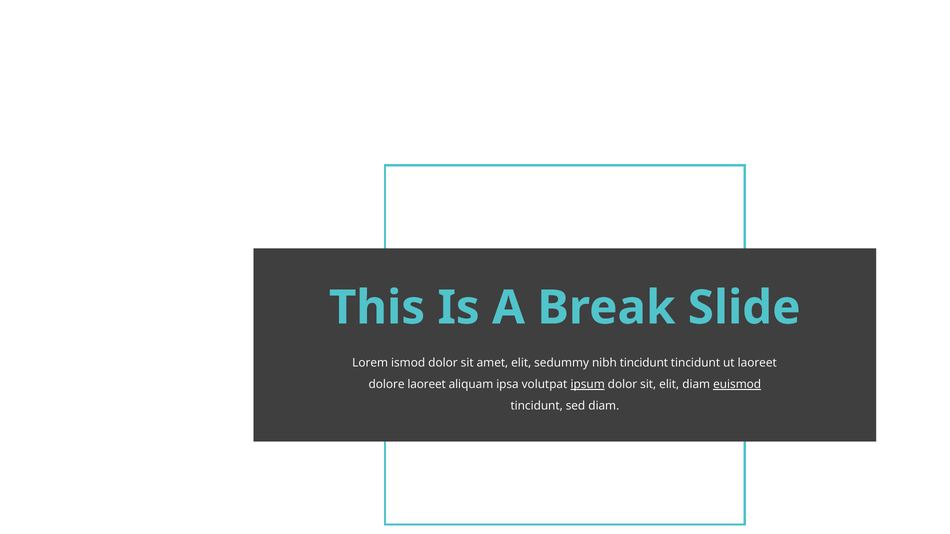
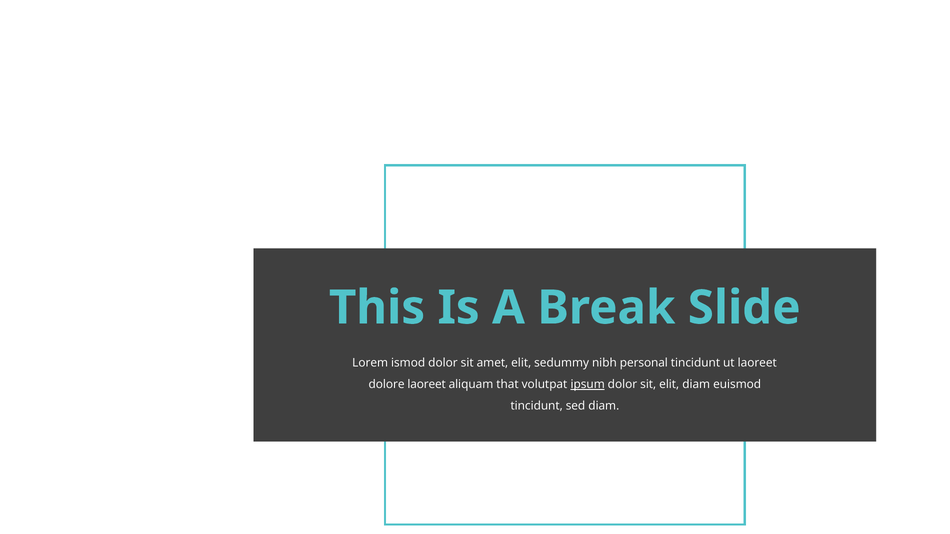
nibh tincidunt: tincidunt -> personal
ipsa: ipsa -> that
euismod underline: present -> none
